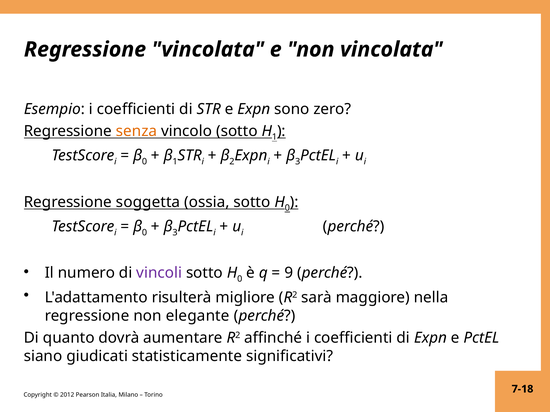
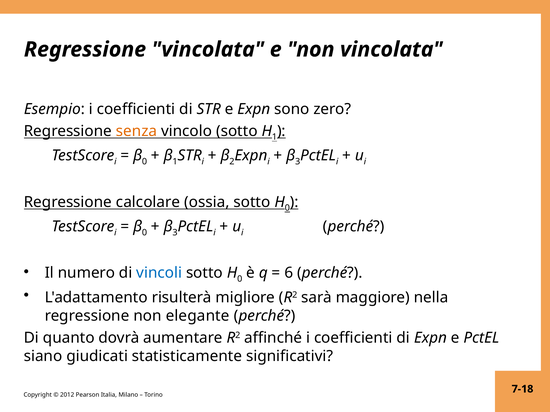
soggetta: soggetta -> calcolare
vincoli colour: purple -> blue
9: 9 -> 6
